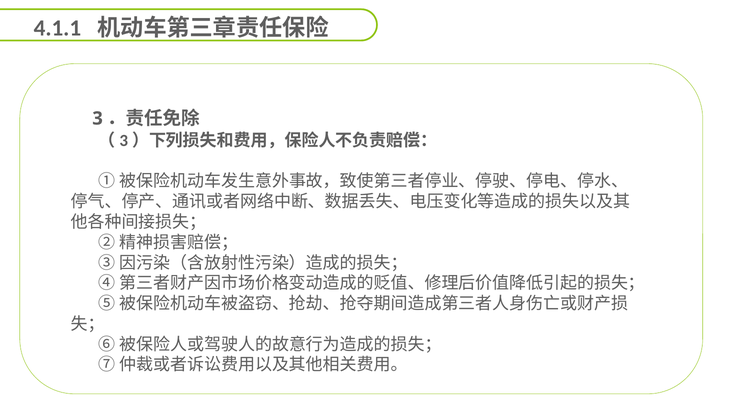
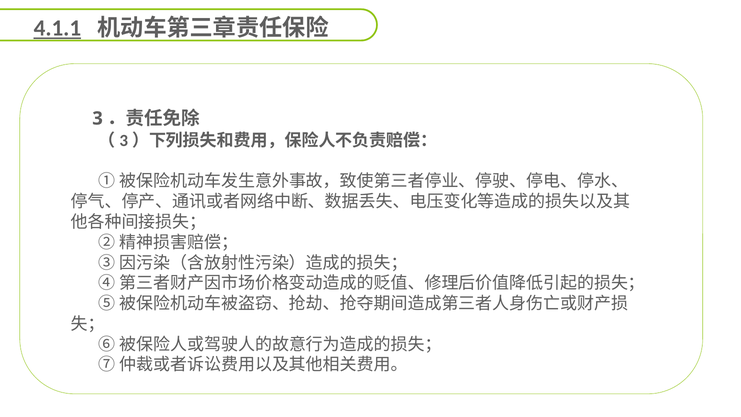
4.1.1 underline: none -> present
